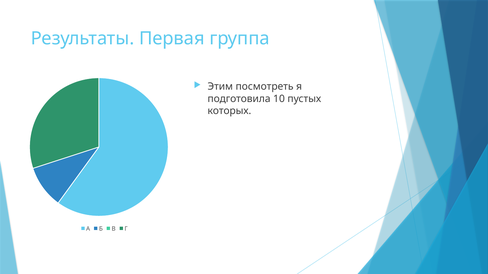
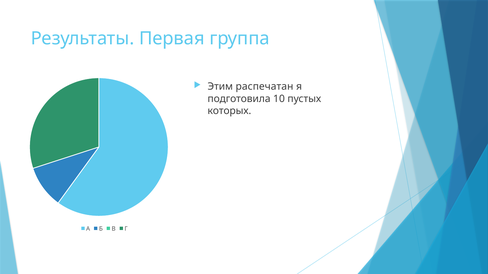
посмотреть: посмотреть -> распечатан
